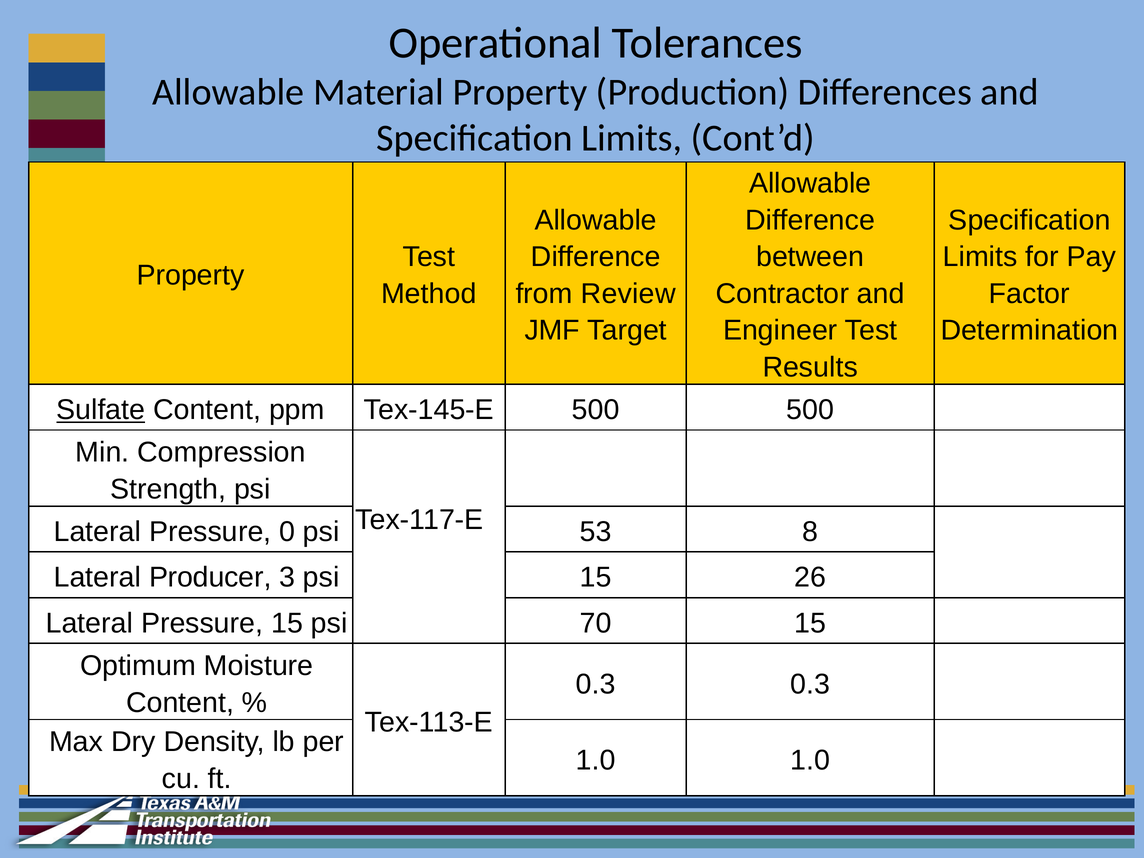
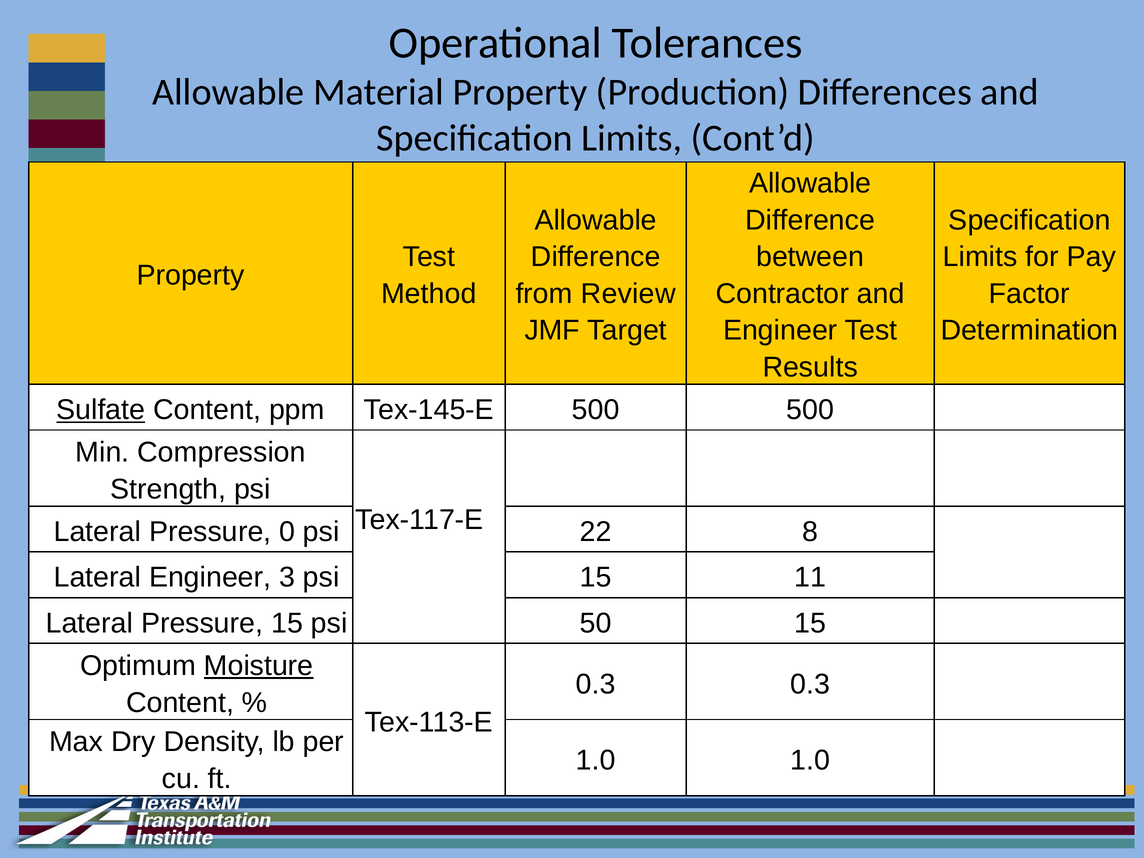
53: 53 -> 22
Lateral Producer: Producer -> Engineer
26: 26 -> 11
70: 70 -> 50
Moisture underline: none -> present
